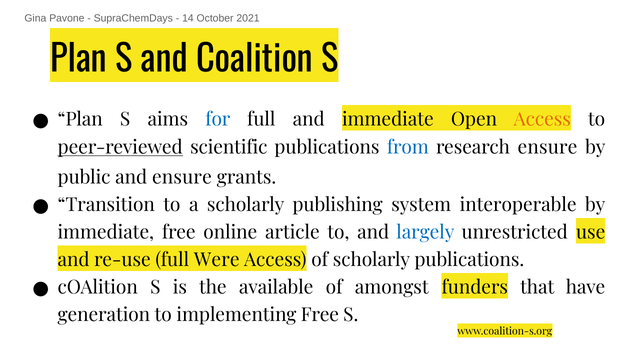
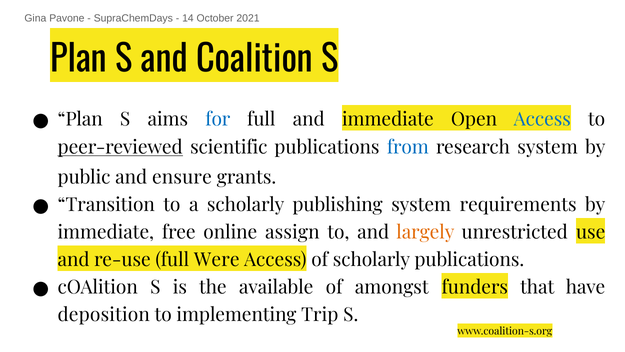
Access at (542, 119) colour: orange -> blue
research ensure: ensure -> system
interoperable: interoperable -> requirements
article: article -> assign
largely colour: blue -> orange
generation: generation -> deposition
implementing Free: Free -> Trip
